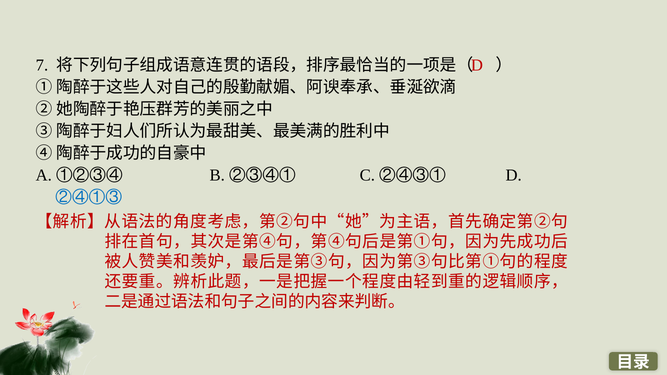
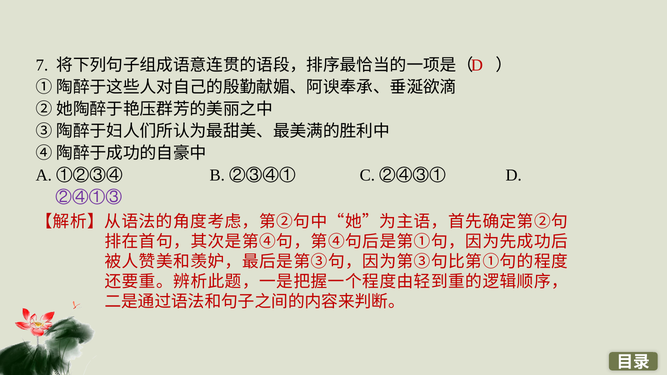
②④①③ colour: blue -> purple
